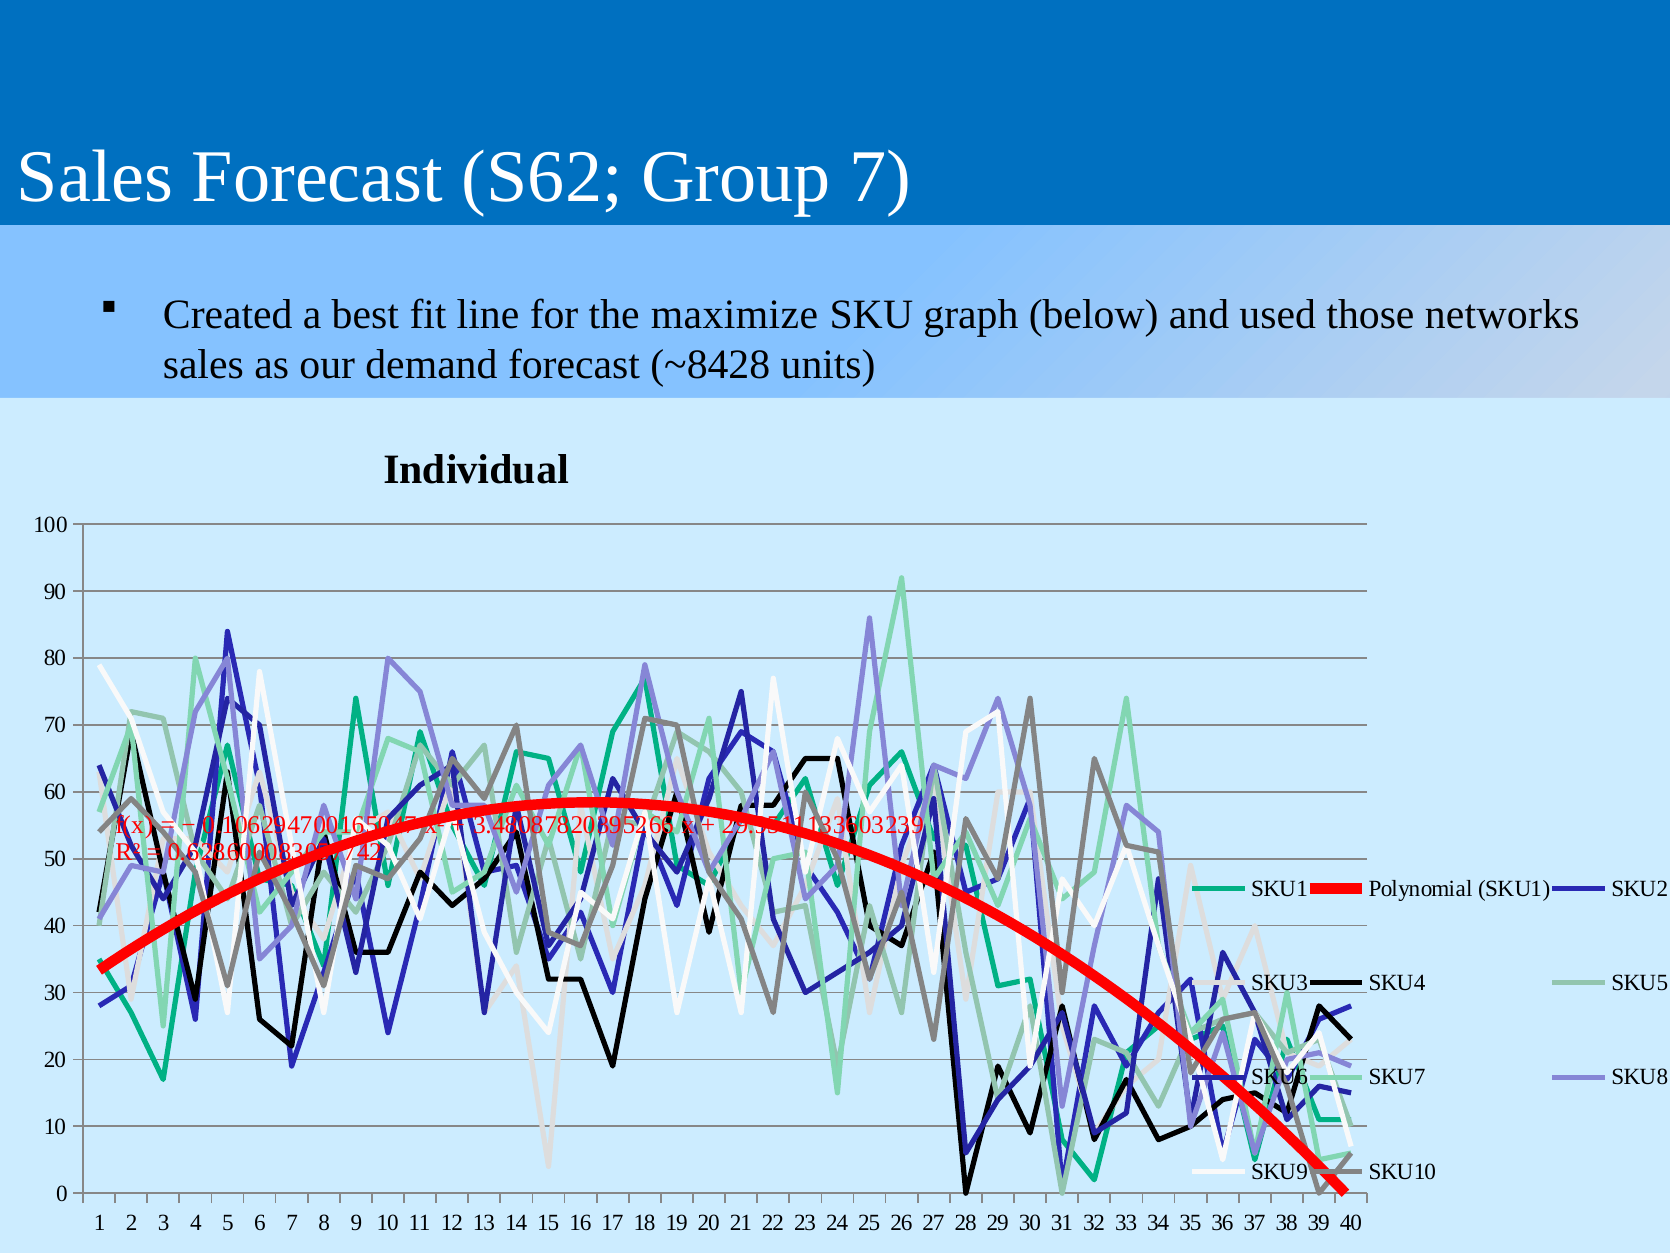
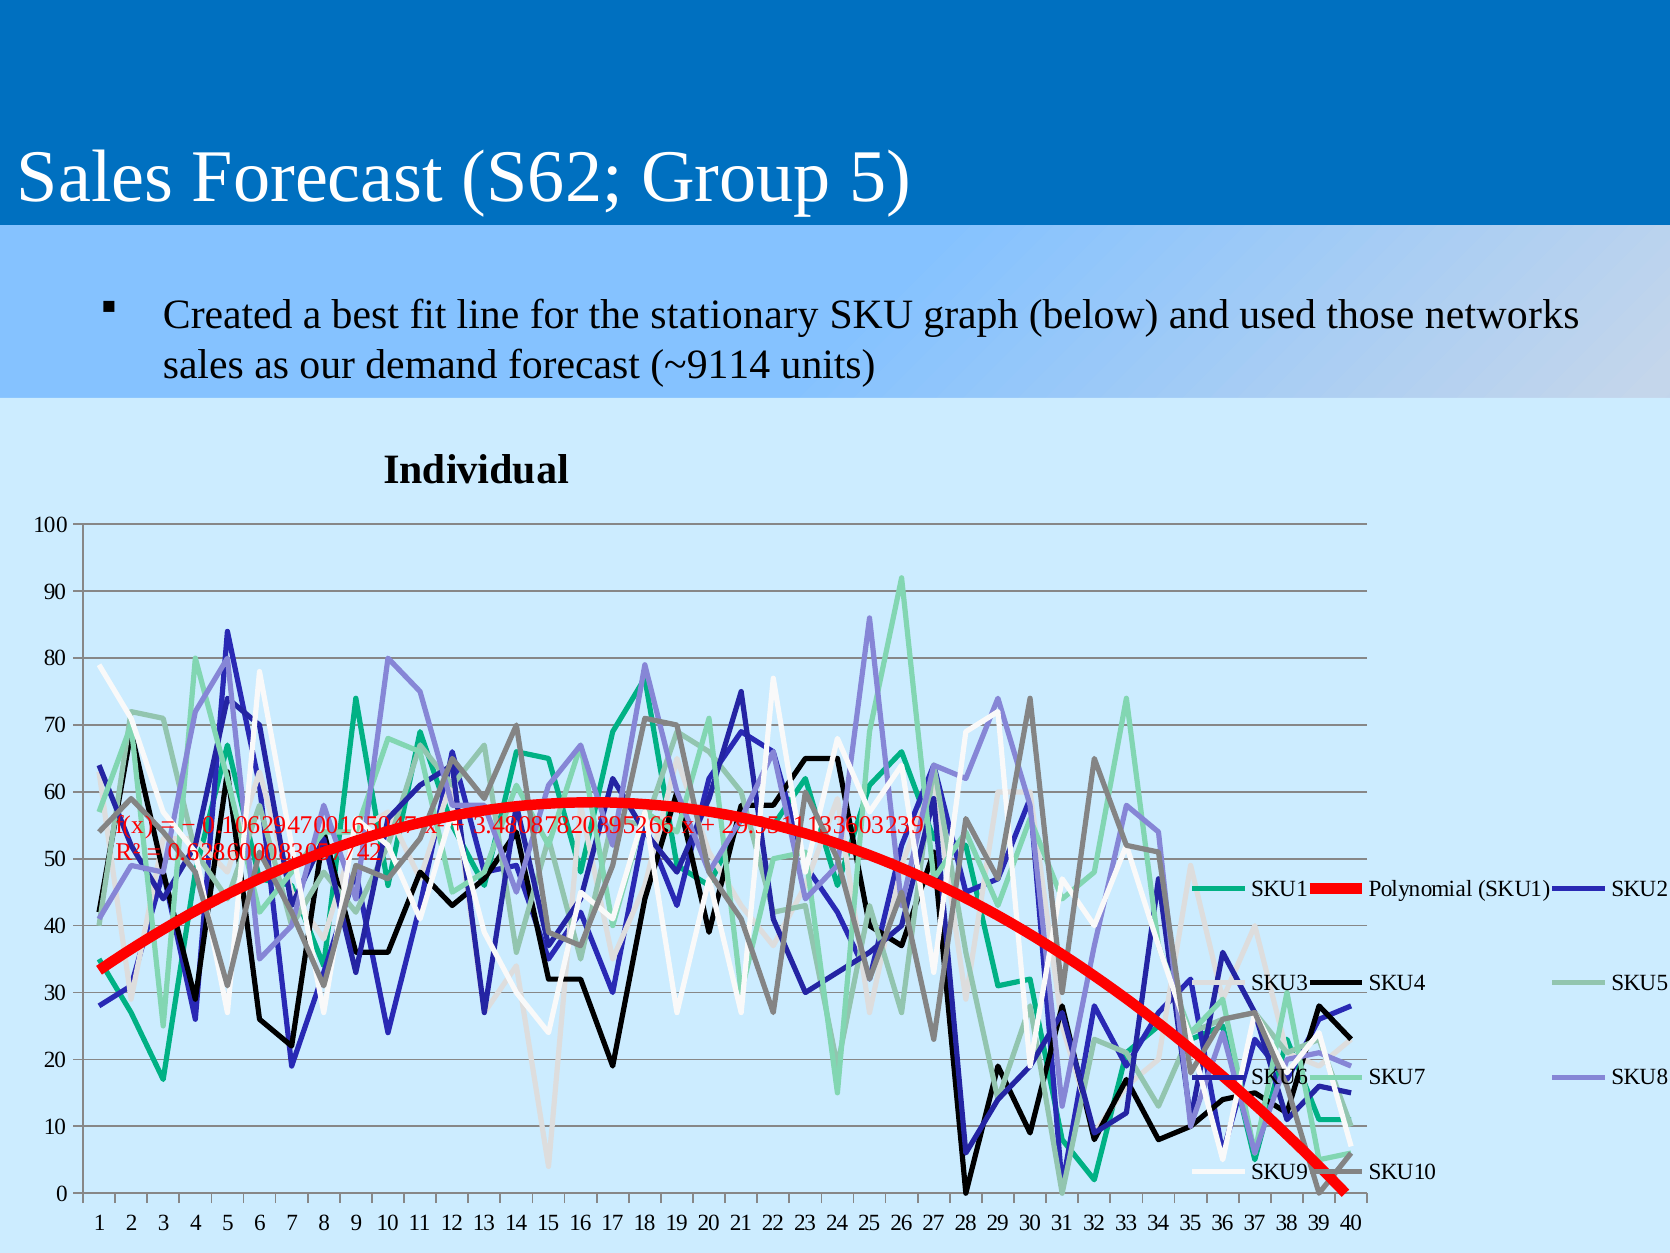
Group 7: 7 -> 5
maximize: maximize -> stationary
~8428: ~8428 -> ~9114
